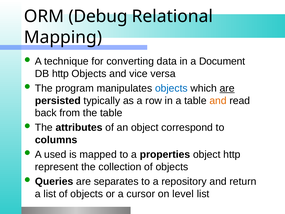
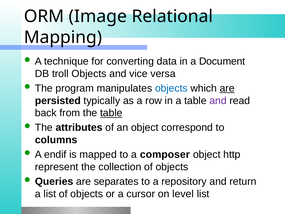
Debug: Debug -> Image
DB http: http -> troll
and at (218, 101) colour: orange -> purple
table at (111, 113) underline: none -> present
used: used -> endif
properties: properties -> composer
